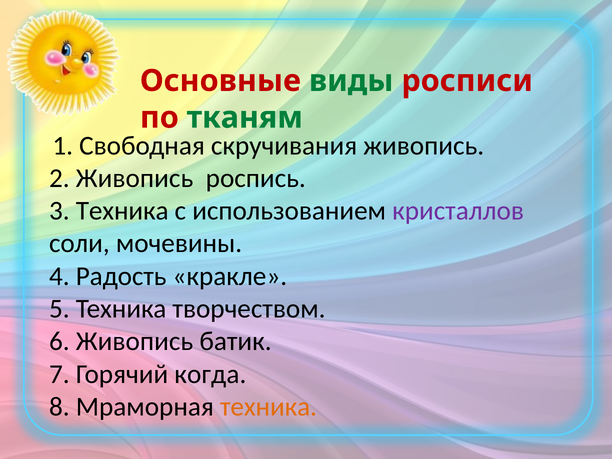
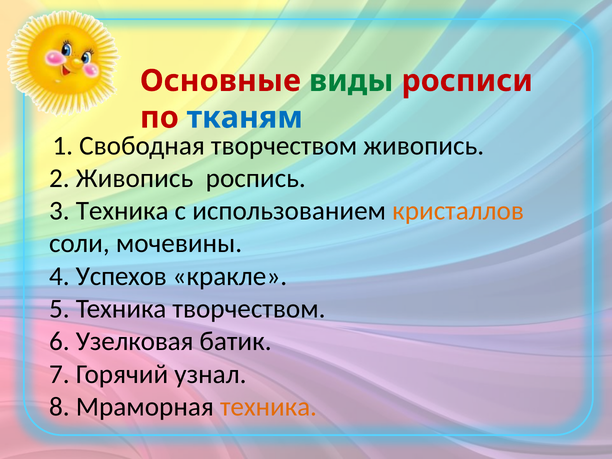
тканям colour: green -> blue
Свободная скручивания: скручивания -> творчеством
кристаллов colour: purple -> orange
Радость: Радость -> Успехов
6 Живопись: Живопись -> Узелковая
когда: когда -> узнал
